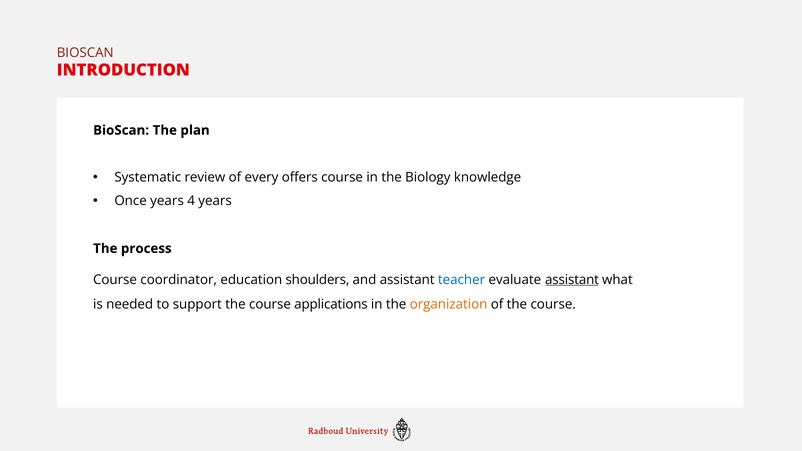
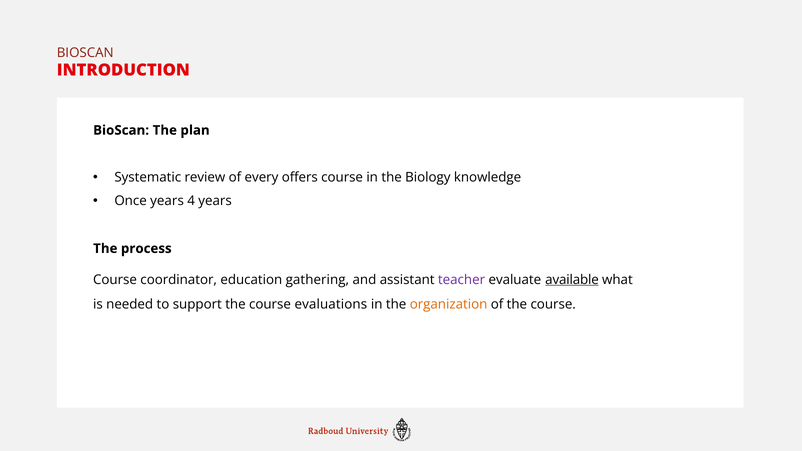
shoulders: shoulders -> gathering
teacher colour: blue -> purple
evaluate assistant: assistant -> available
applications: applications -> evaluations
